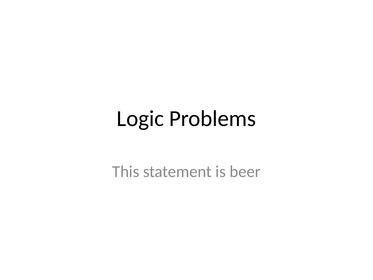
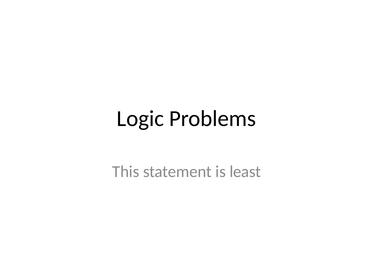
beer: beer -> least
